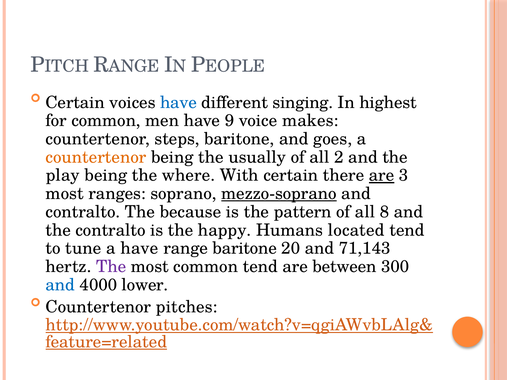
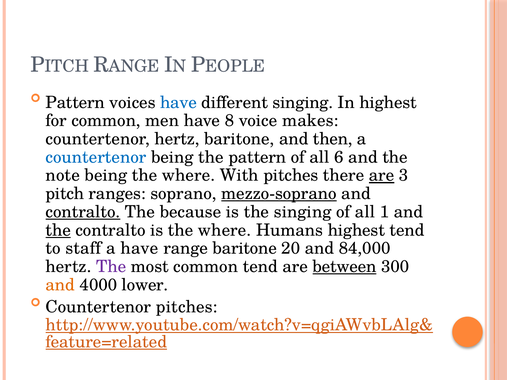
Certain at (75, 103): Certain -> Pattern
9: 9 -> 8
countertenor steps: steps -> hertz
goes: goes -> then
countertenor at (96, 157) colour: orange -> blue
the usually: usually -> pattern
2: 2 -> 6
play: play -> note
With certain: certain -> pitches
most at (65, 194): most -> pitch
contralto at (83, 212) underline: none -> present
the pattern: pattern -> singing
8: 8 -> 1
the at (58, 230) underline: none -> present
is the happy: happy -> where
Humans located: located -> highest
tune: tune -> staff
71,143: 71,143 -> 84,000
between underline: none -> present
and at (60, 285) colour: blue -> orange
